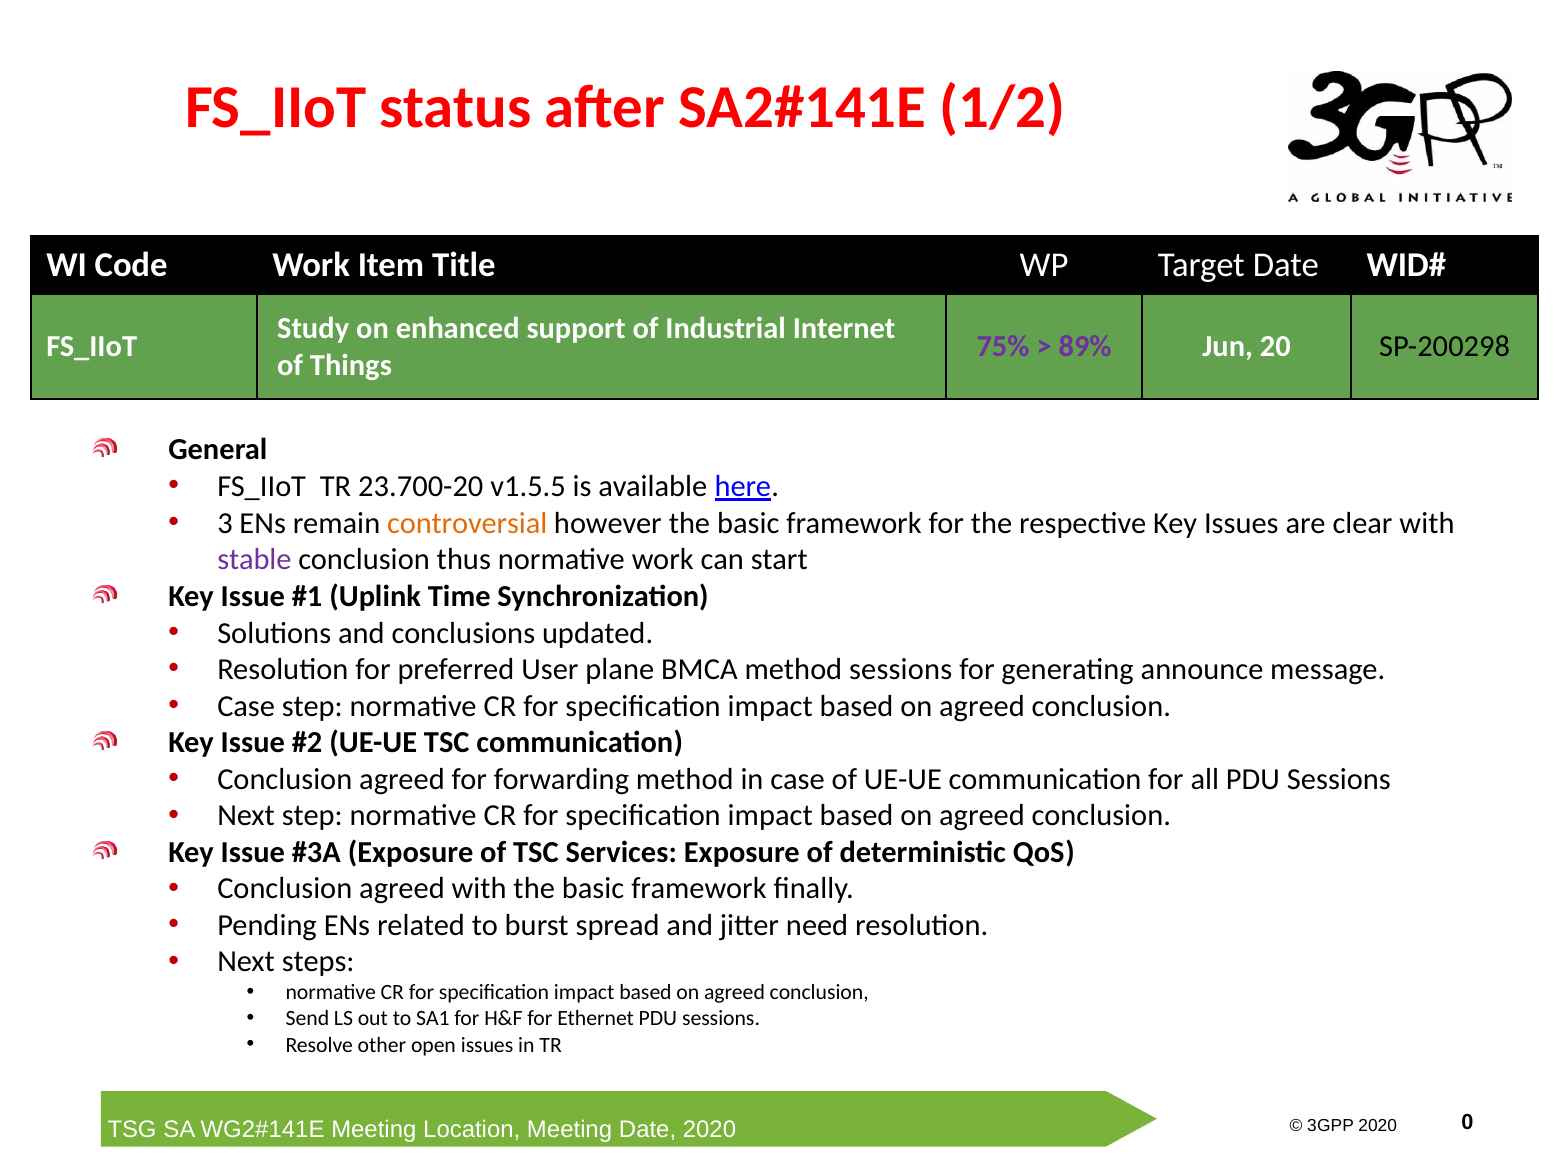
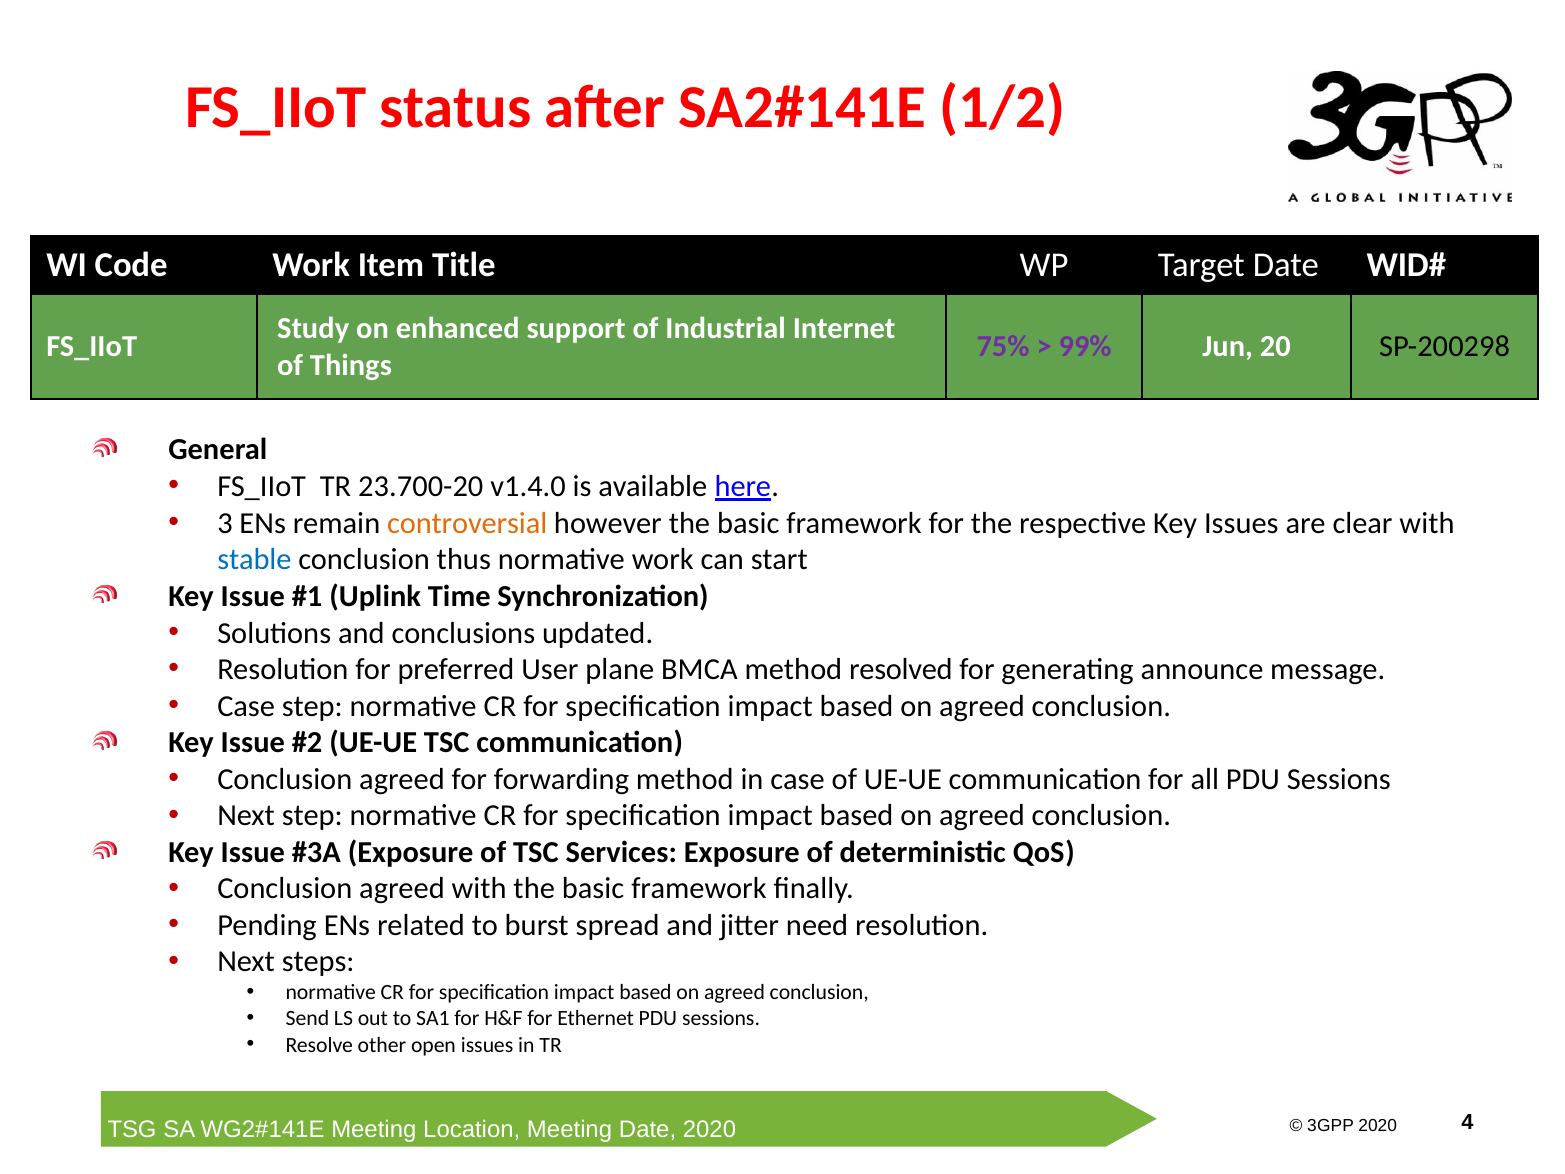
89%: 89% -> 99%
v1.5.5: v1.5.5 -> v1.4.0
stable colour: purple -> blue
method sessions: sessions -> resolved
0: 0 -> 4
